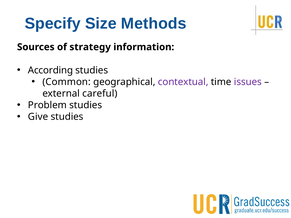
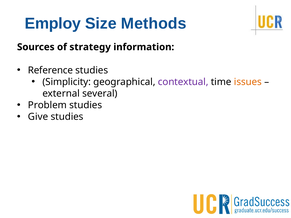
Specify: Specify -> Employ
According: According -> Reference
Common: Common -> Simplicity
issues colour: purple -> orange
careful: careful -> several
